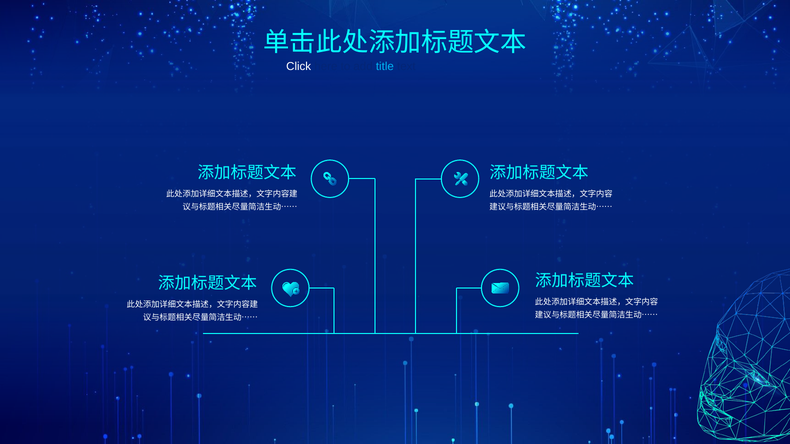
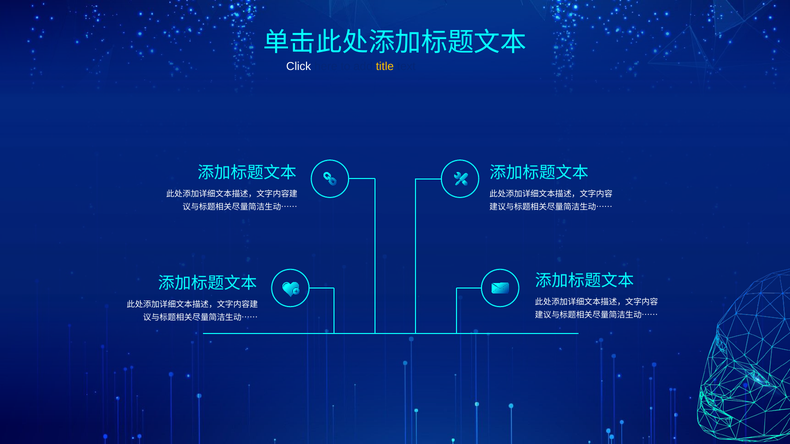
title colour: light blue -> yellow
